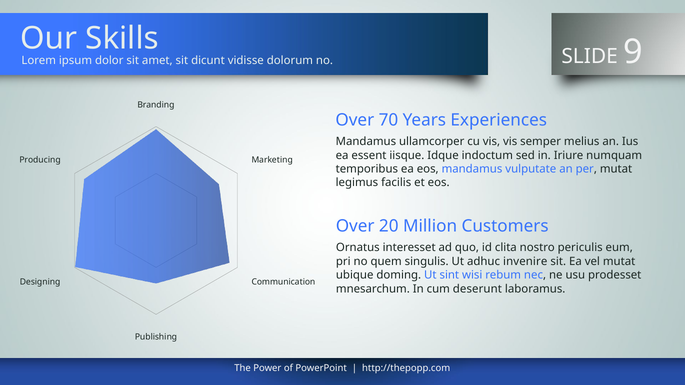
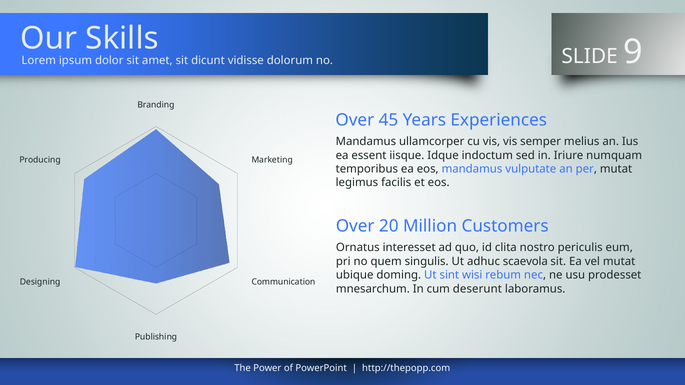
70: 70 -> 45
invenire: invenire -> scaevola
